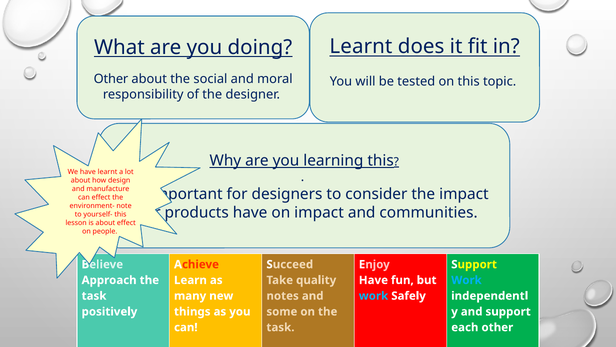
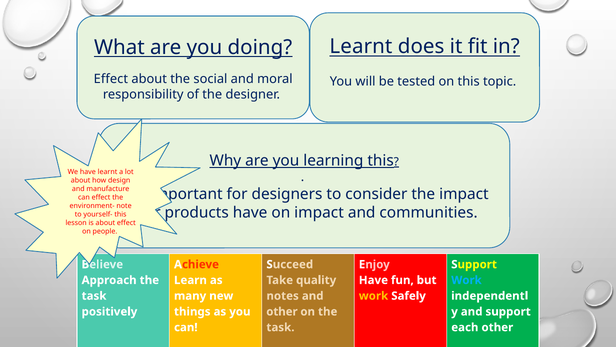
Other at (111, 79): Other -> Effect
work at (374, 296) colour: light blue -> yellow
some at (282, 311): some -> other
